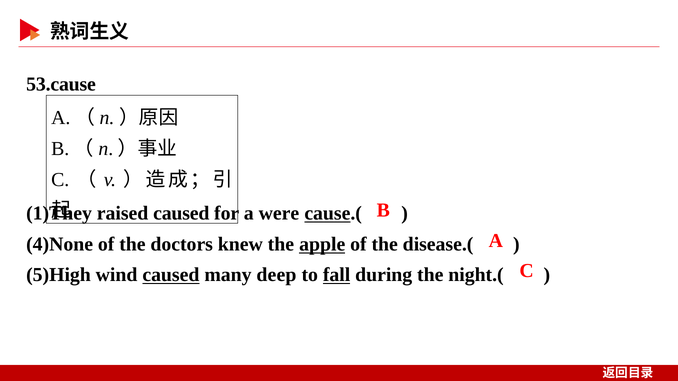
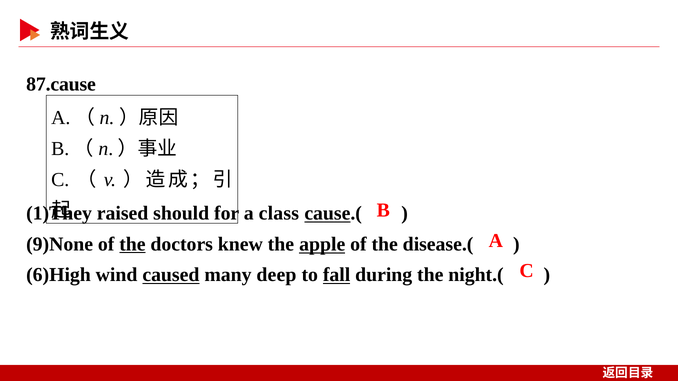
53.cause: 53.cause -> 87.cause
raised caused: caused -> should
were: were -> class
4)None: 4)None -> 9)None
the at (132, 244) underline: none -> present
5)High: 5)High -> 6)High
